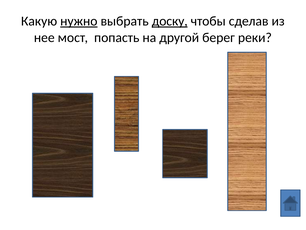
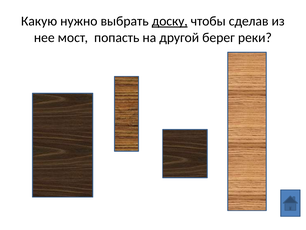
нужно underline: present -> none
